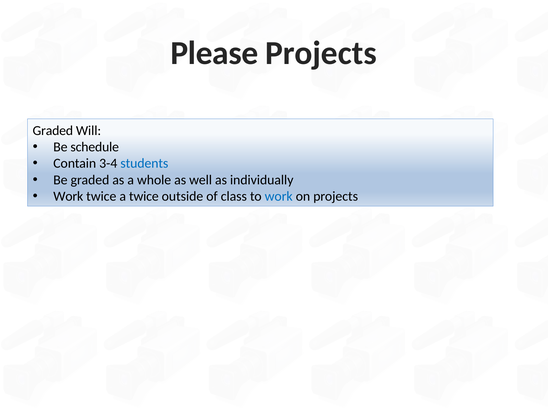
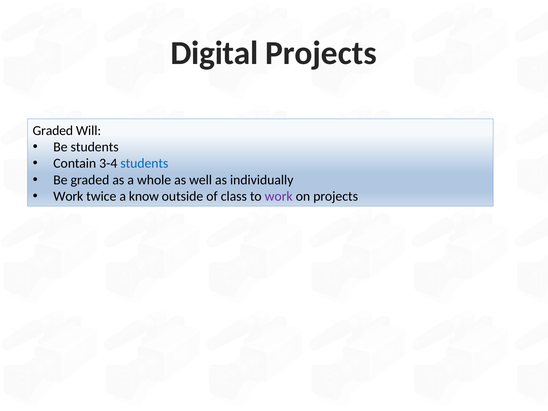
Please: Please -> Digital
Be schedule: schedule -> students
a twice: twice -> know
work at (279, 196) colour: blue -> purple
